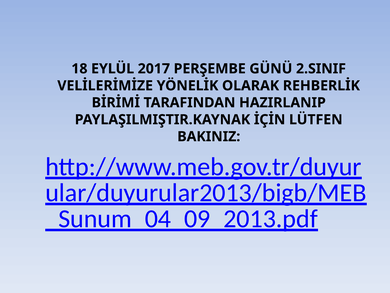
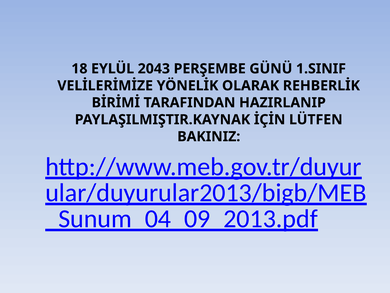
2017: 2017 -> 2043
2.SINIF: 2.SINIF -> 1.SINIF
